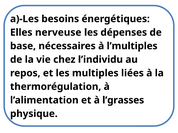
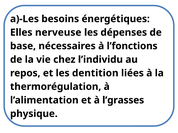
l’multiples: l’multiples -> l’fonctions
multiples: multiples -> dentition
